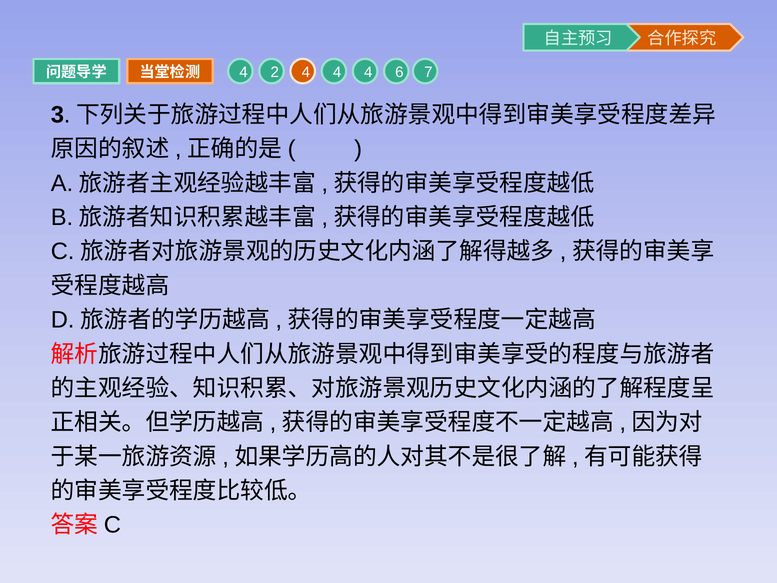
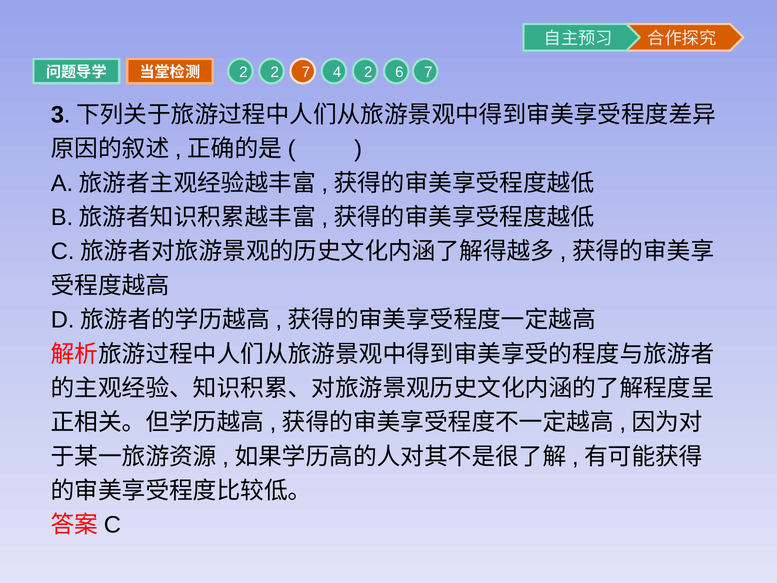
4 at (244, 72): 4 -> 2
2 4: 4 -> 7
4 at (368, 72): 4 -> 2
